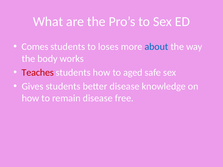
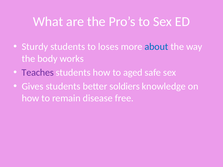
Comes: Comes -> Sturdy
Teaches colour: red -> purple
better disease: disease -> soldiers
